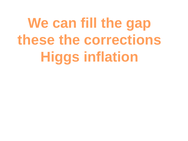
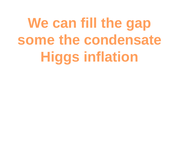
these: these -> some
corrections: corrections -> condensate
